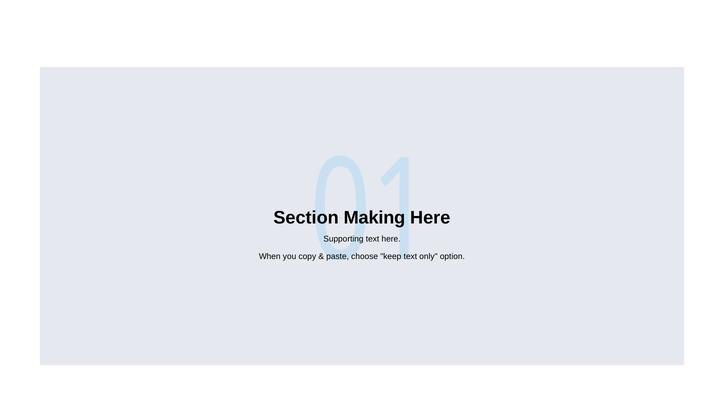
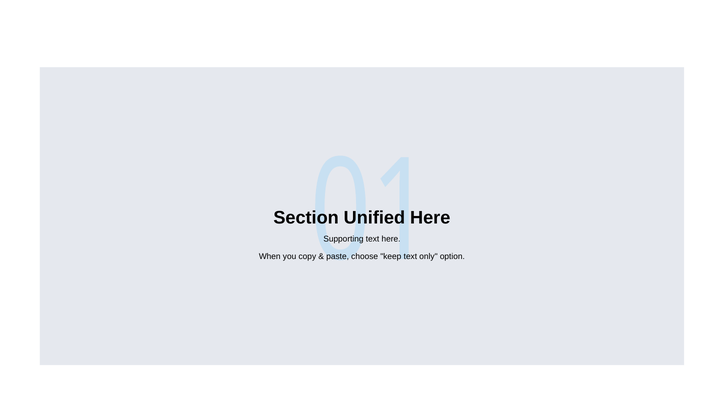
Making: Making -> Unified
